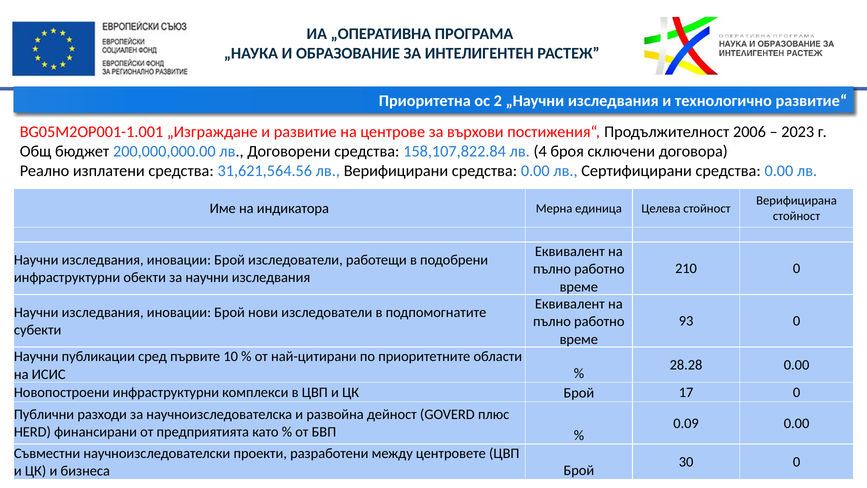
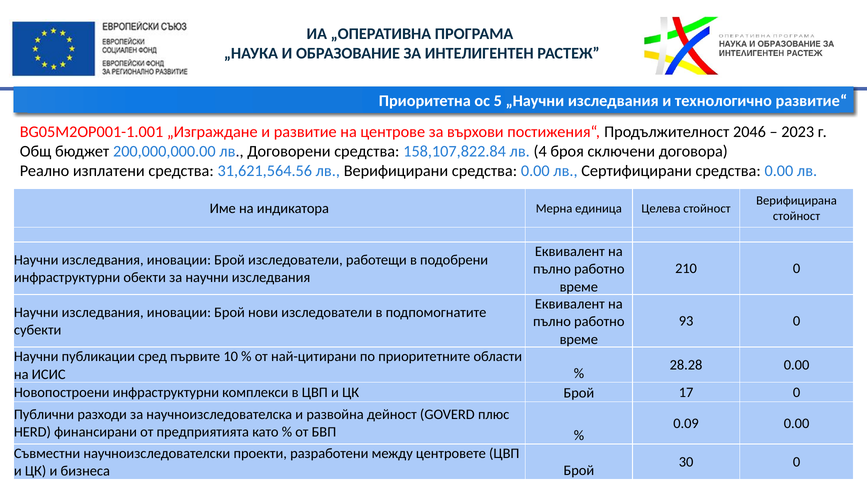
2: 2 -> 5
2006: 2006 -> 2046
